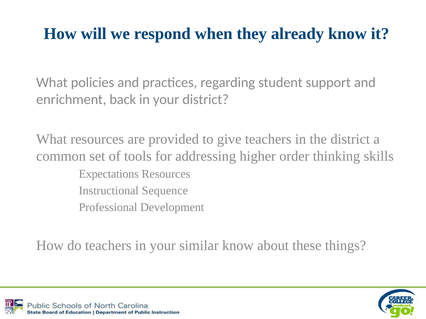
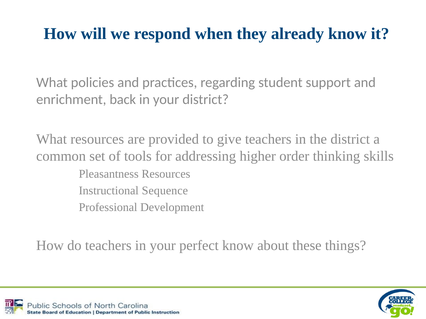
Expectations: Expectations -> Pleasantness
similar: similar -> perfect
